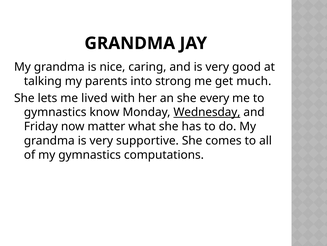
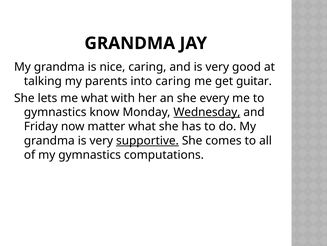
into strong: strong -> caring
much: much -> guitar
me lived: lived -> what
supportive underline: none -> present
